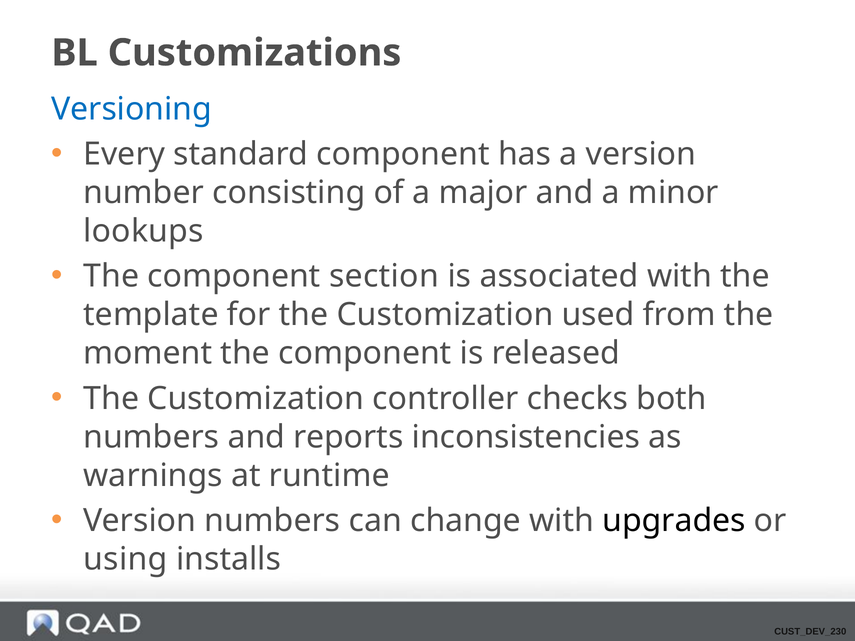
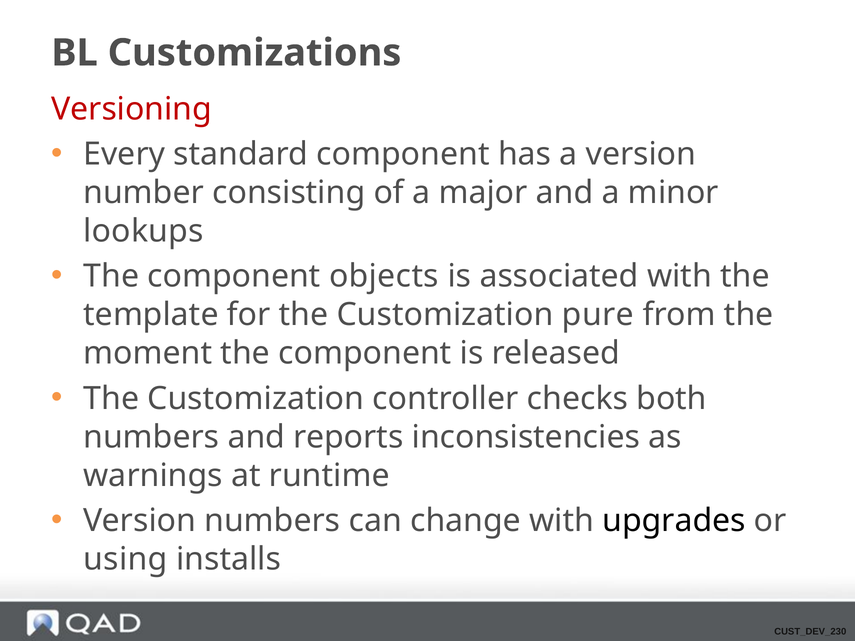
Versioning colour: blue -> red
section: section -> objects
used: used -> pure
